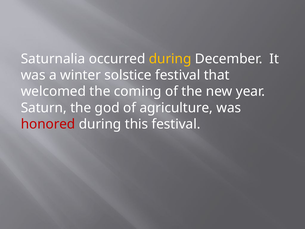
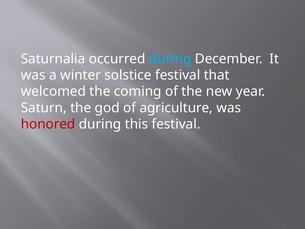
during at (170, 59) colour: yellow -> light blue
